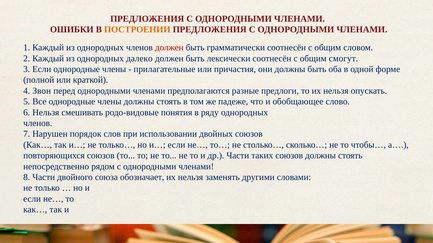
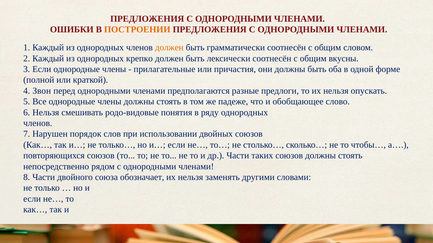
должен at (169, 48) colour: red -> orange
далеко: далеко -> крепко
смогут: смогут -> вкусны
